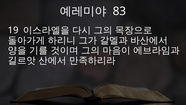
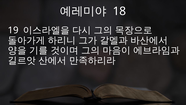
83: 83 -> 18
